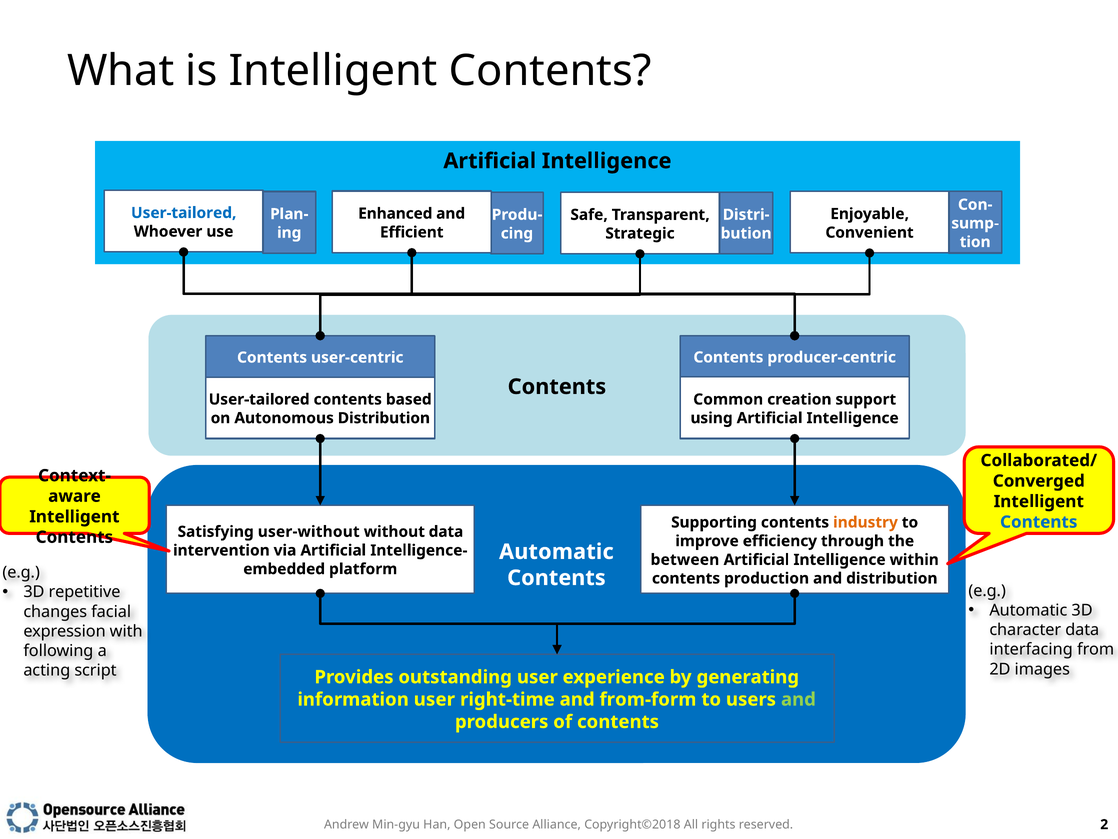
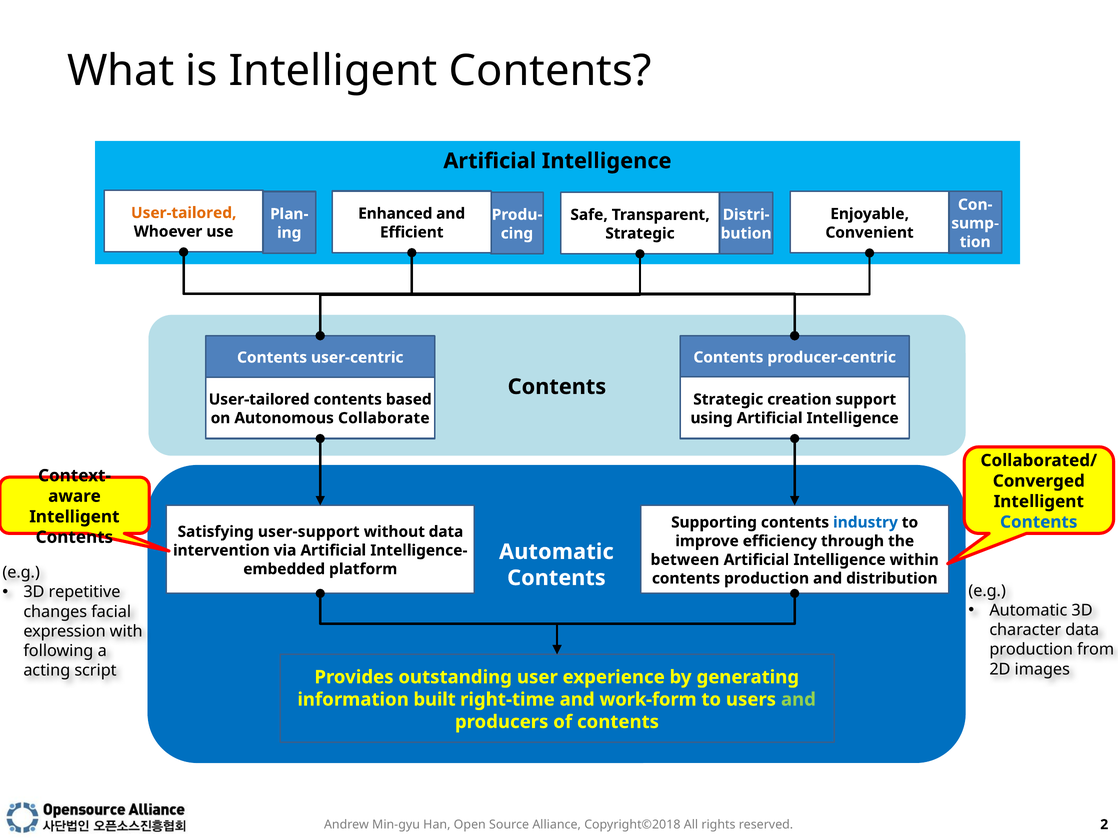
User-tailored at (184, 213) colour: blue -> orange
Common at (728, 399): Common -> Strategic
Autonomous Distribution: Distribution -> Collaborate
industry colour: orange -> blue
user-without: user-without -> user-support
interfacing at (1031, 649): interfacing -> production
information user: user -> built
from-form: from-form -> work-form
